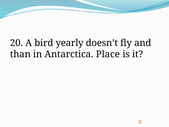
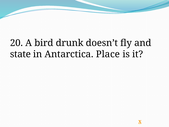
yearly: yearly -> drunk
than: than -> state
